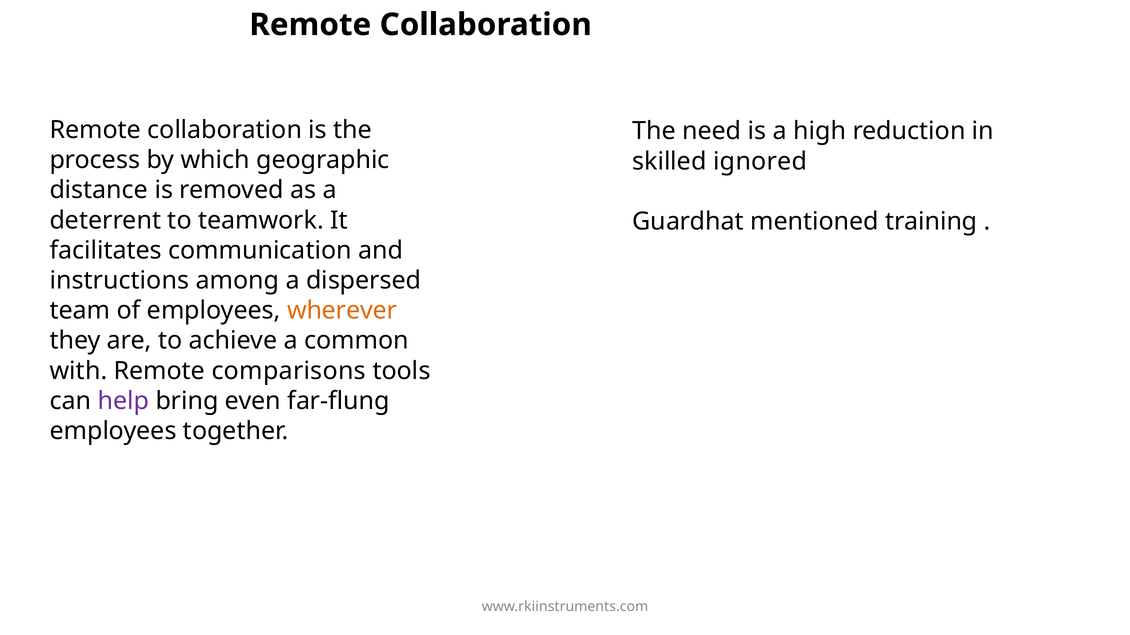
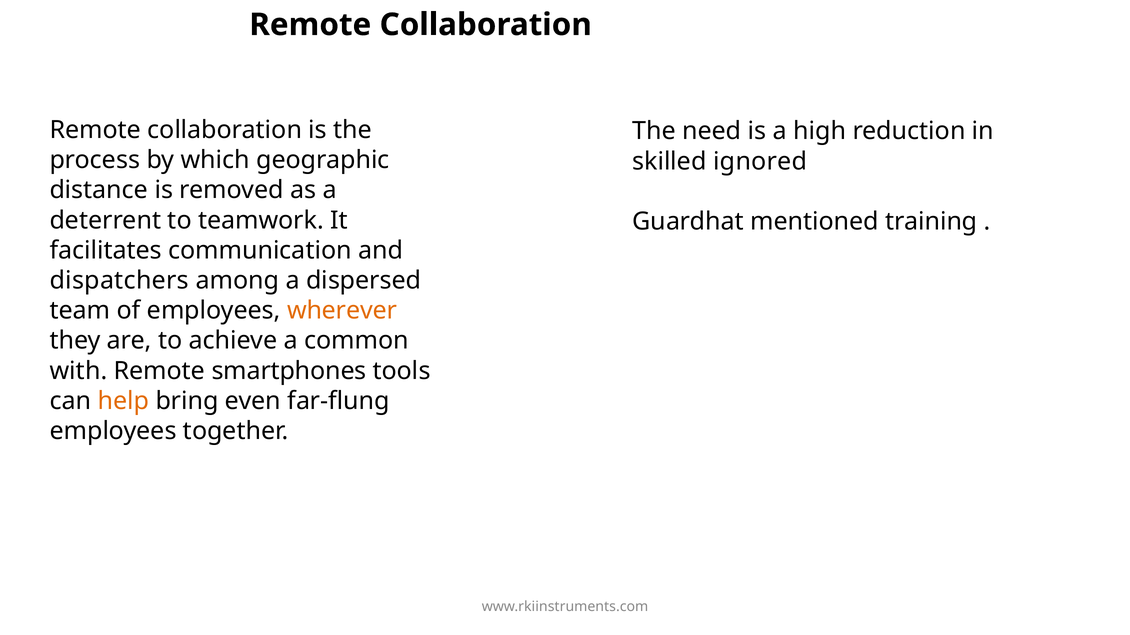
instructions: instructions -> dispatchers
comparisons: comparisons -> smartphones
help colour: purple -> orange
